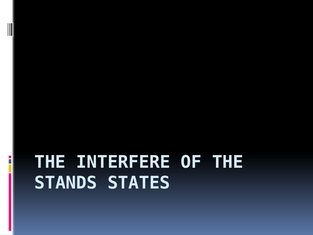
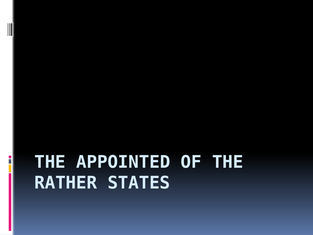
INTERFERE: INTERFERE -> APPOINTED
STANDS: STANDS -> RATHER
